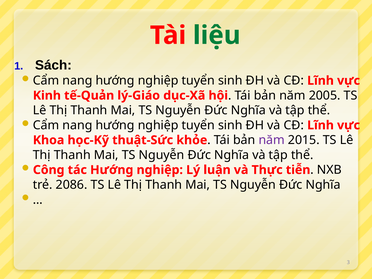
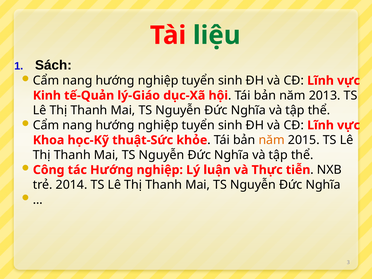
2005: 2005 -> 2013
năm at (272, 140) colour: purple -> orange
2086: 2086 -> 2014
